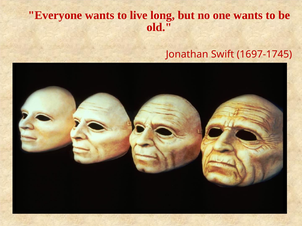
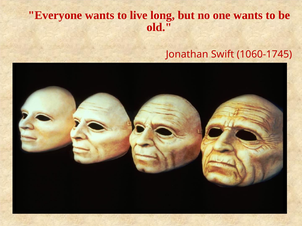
1697-1745: 1697-1745 -> 1060-1745
